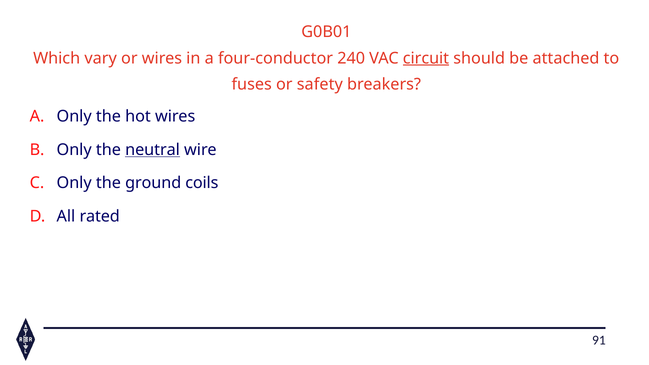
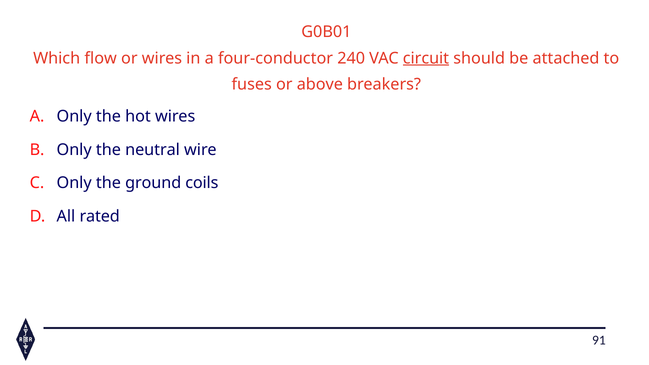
vary: vary -> flow
safety: safety -> above
neutral underline: present -> none
